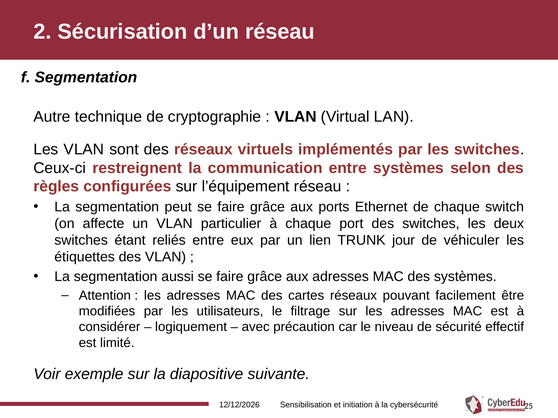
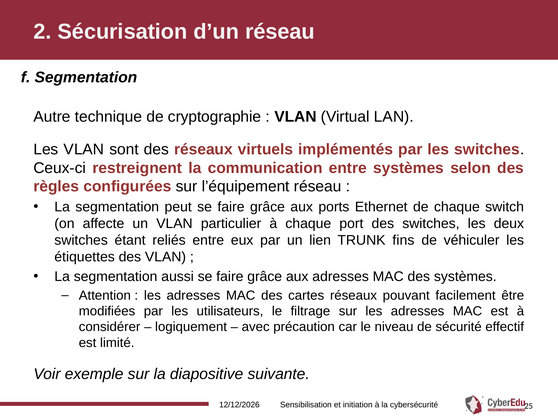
jour: jour -> fins
